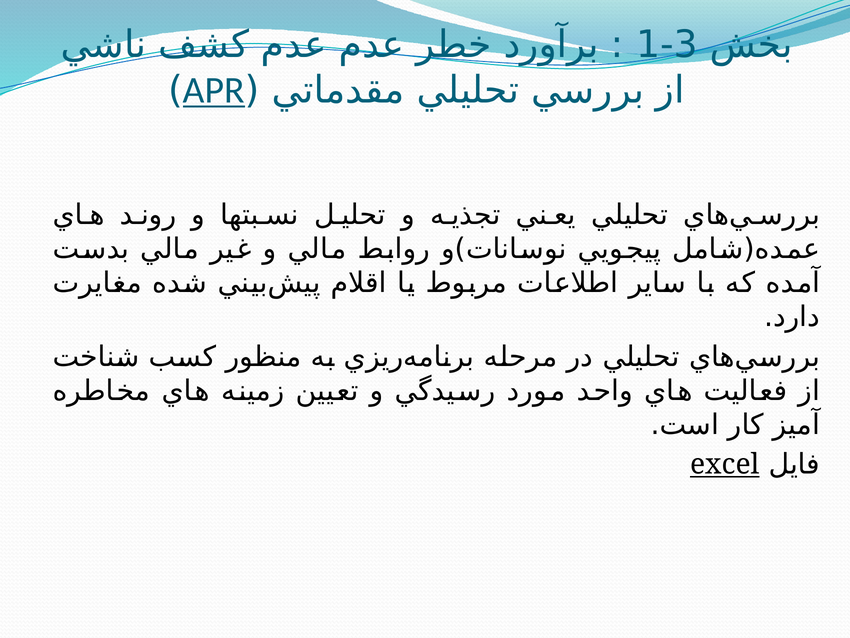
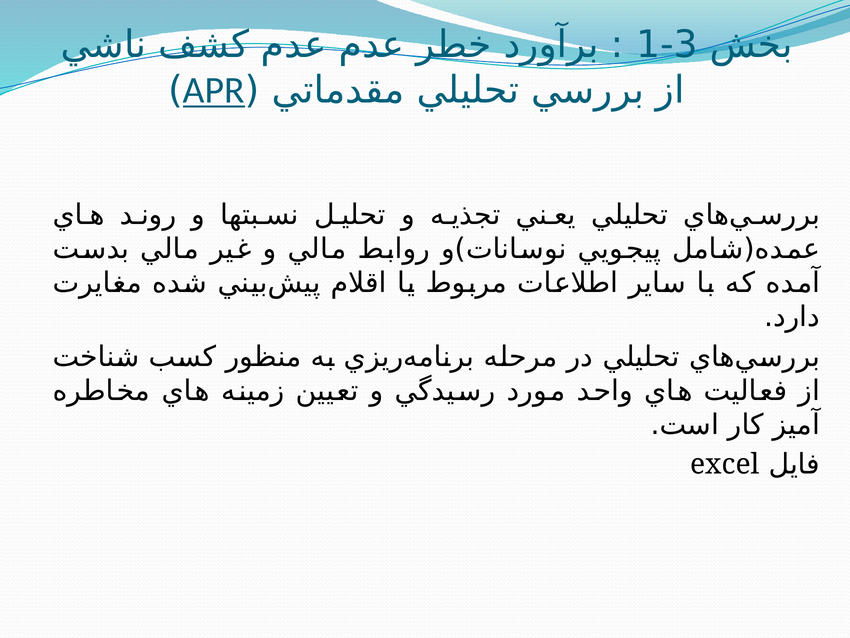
excel underline: present -> none
